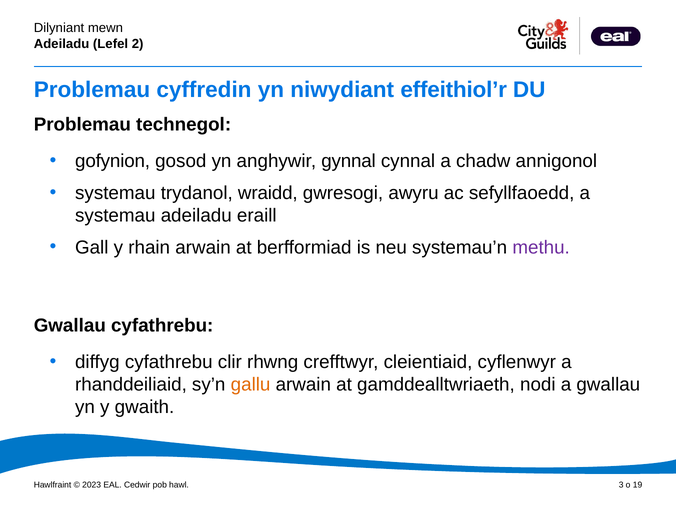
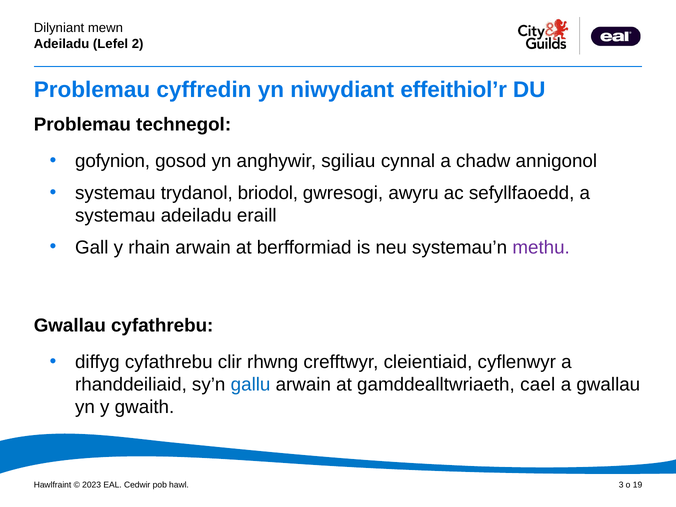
gynnal: gynnal -> sgiliau
wraidd: wraidd -> briodol
gallu colour: orange -> blue
nodi: nodi -> cael
